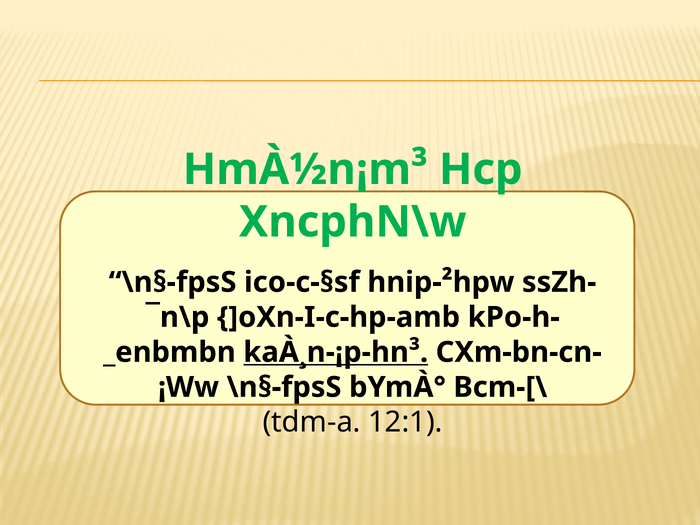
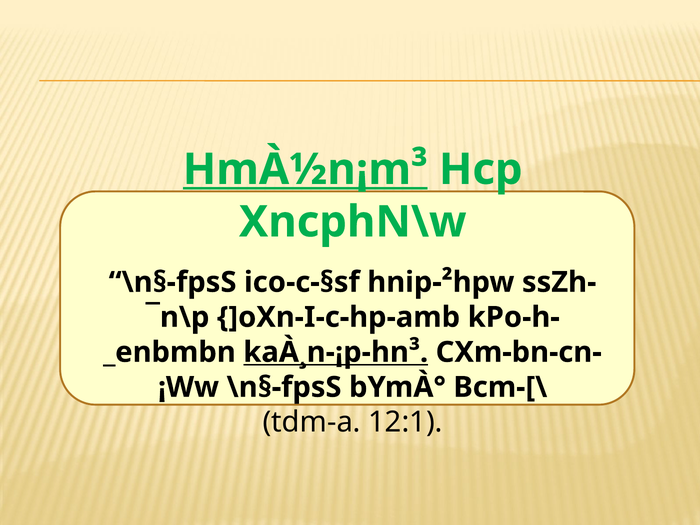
HmÀ½n¡m³ underline: none -> present
